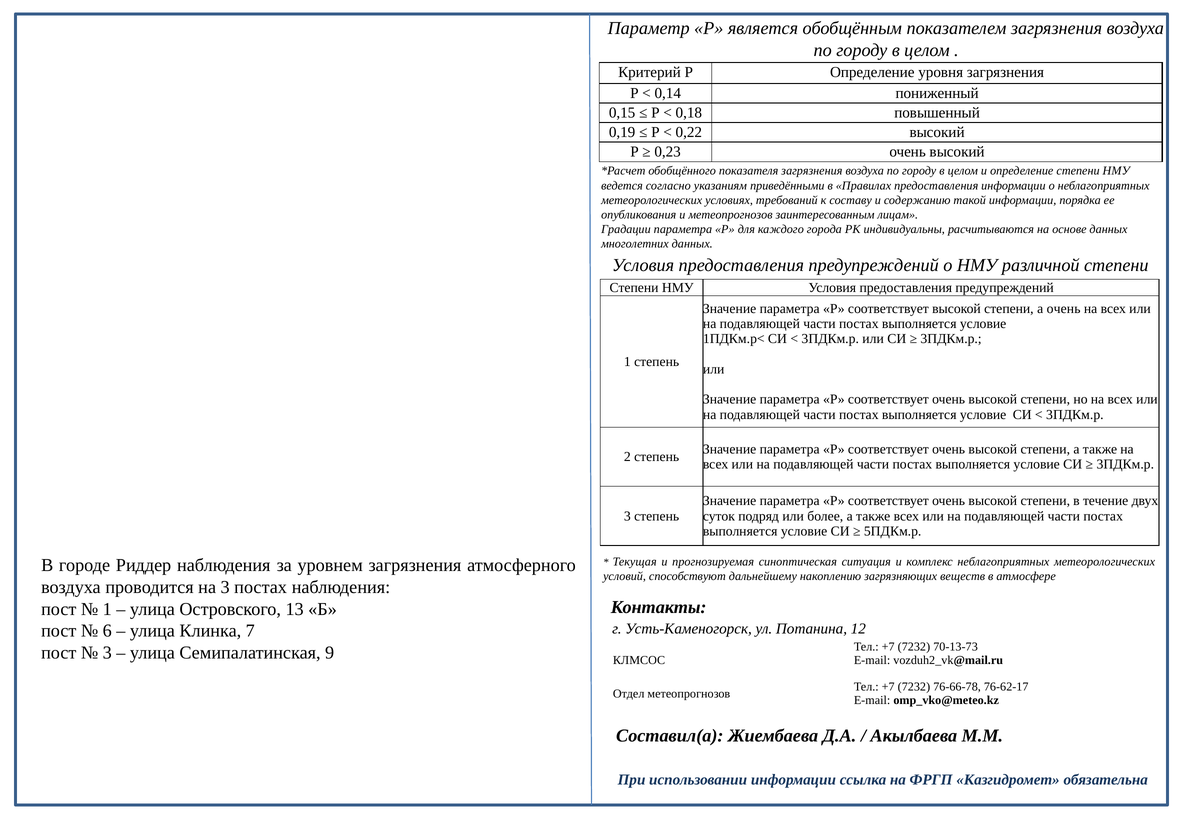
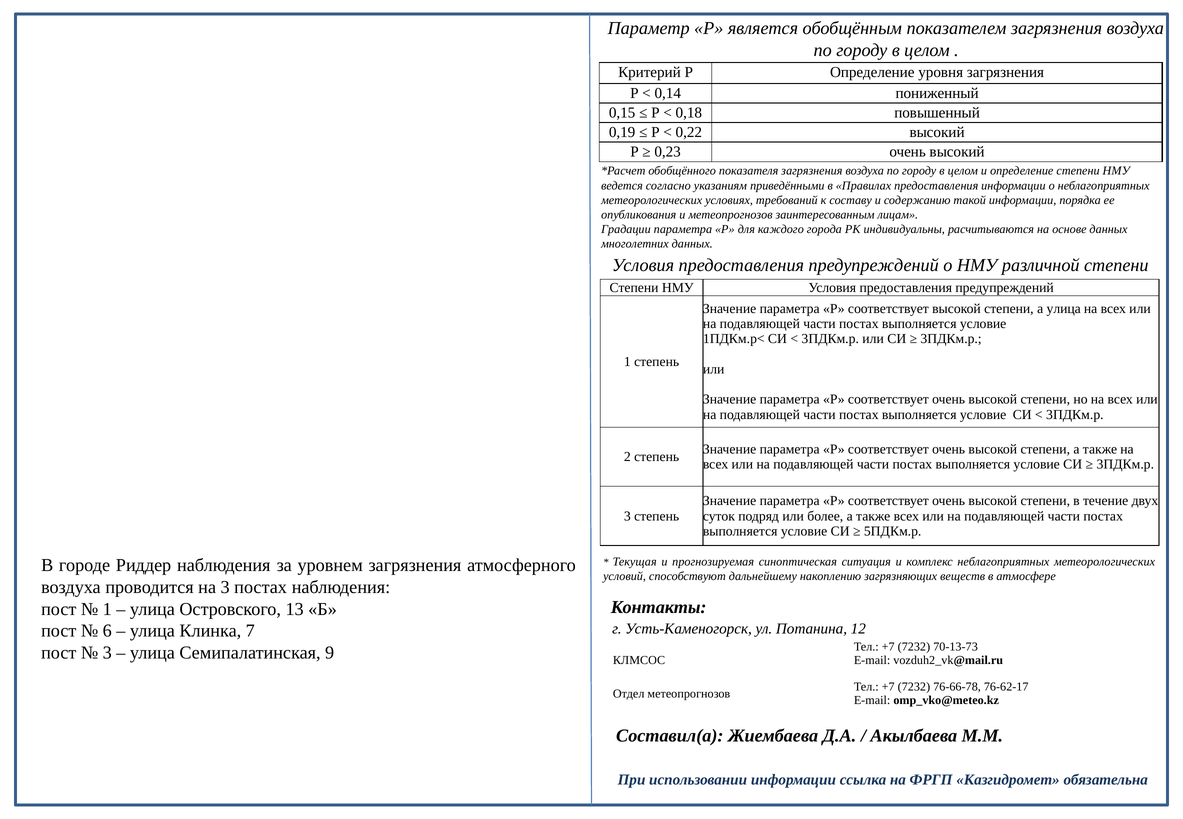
а очень: очень -> улица
